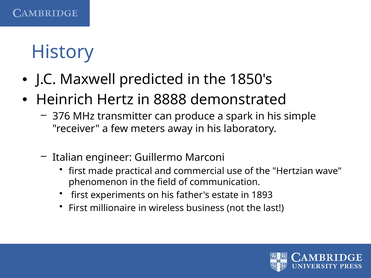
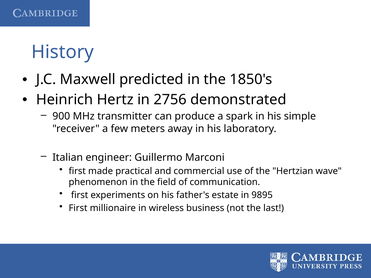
8888: 8888 -> 2756
376: 376 -> 900
1893: 1893 -> 9895
